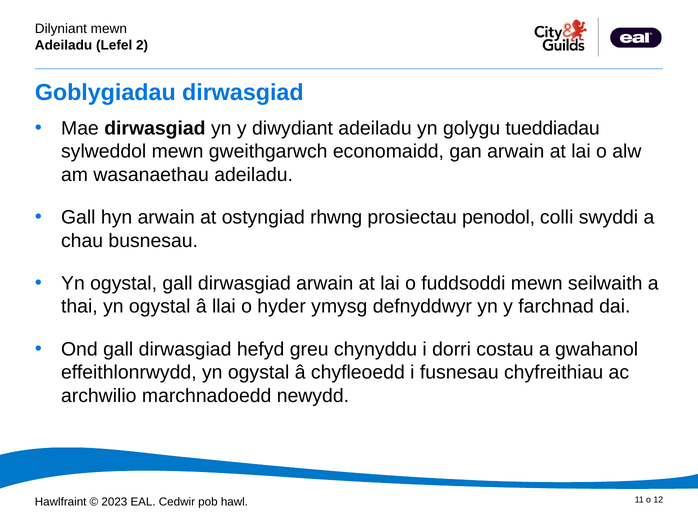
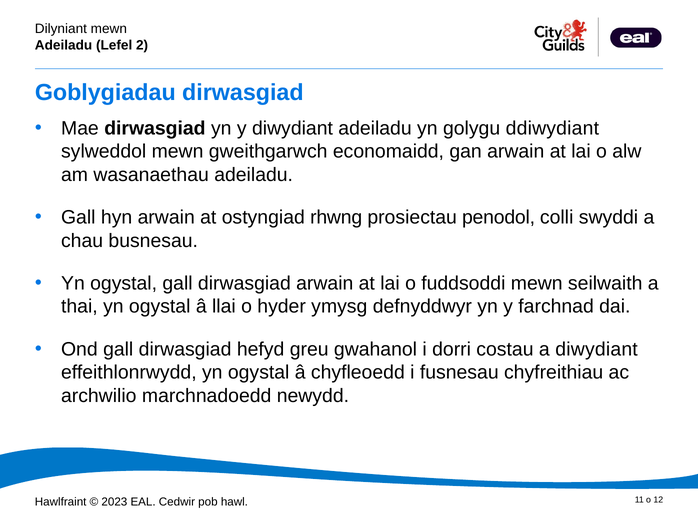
tueddiadau: tueddiadau -> ddiwydiant
chynyddu: chynyddu -> gwahanol
a gwahanol: gwahanol -> diwydiant
